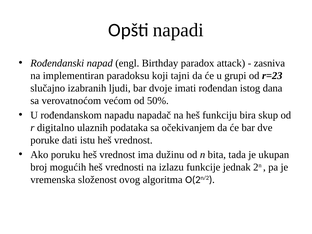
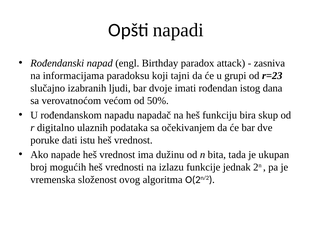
implementiran: implementiran -> informacijama
poruku: poruku -> napade
